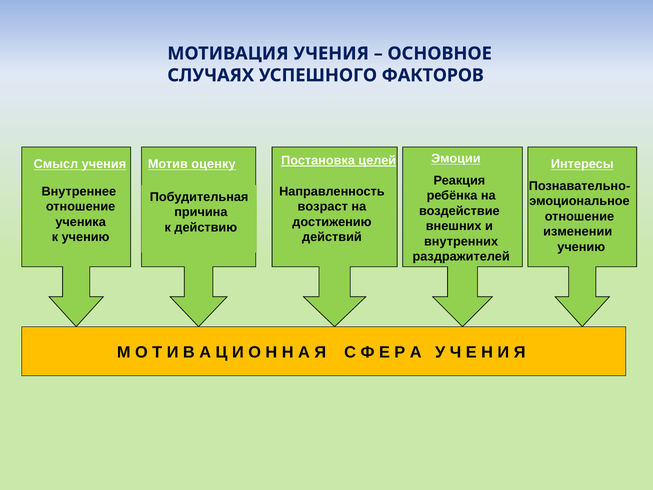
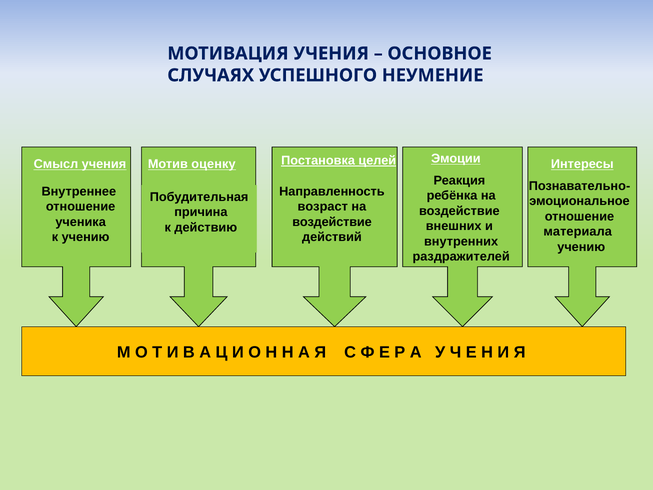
ФАКТОРОВ: ФАКТОРОВ -> НЕУМЕНИЕ
достижению at (332, 222): достижению -> воздействие
изменении: изменении -> материала
